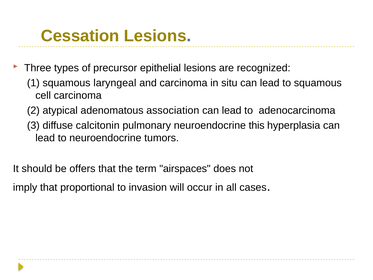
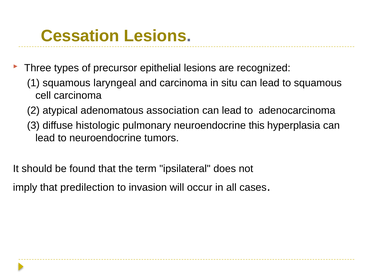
calcitonin: calcitonin -> histologic
offers: offers -> found
airspaces: airspaces -> ipsilateral
proportional: proportional -> predilection
